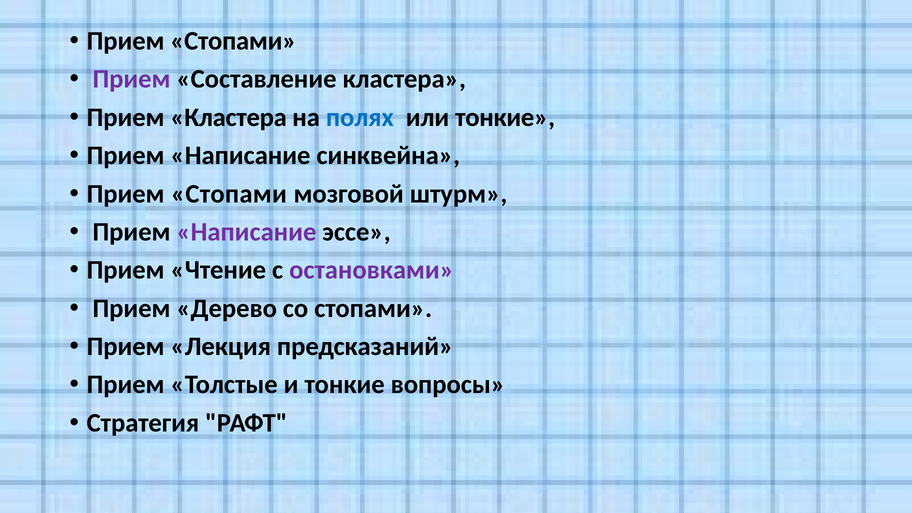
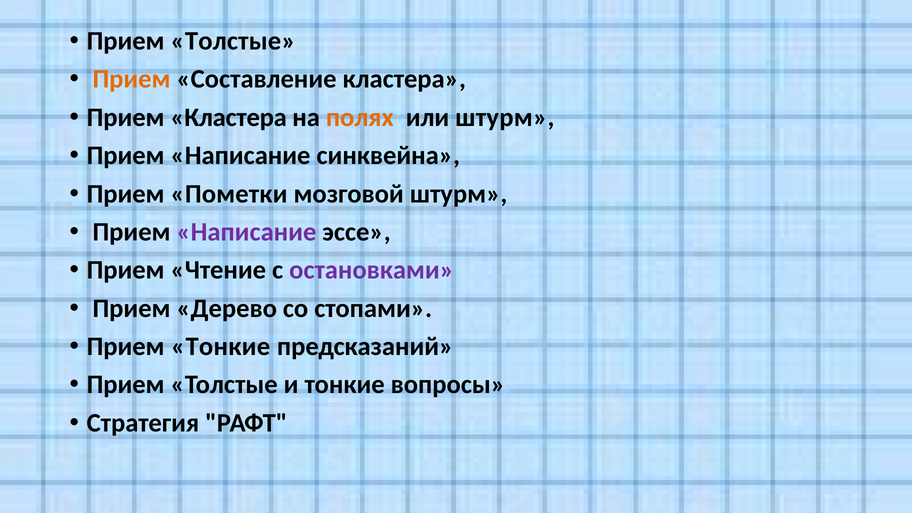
Стопами at (233, 41): Стопами -> Толстые
Прием at (132, 79) colour: purple -> orange
полях colour: blue -> orange
или тонкие: тонкие -> штурм
Стопами at (229, 194): Стопами -> Пометки
Прием Лекция: Лекция -> Тонкие
